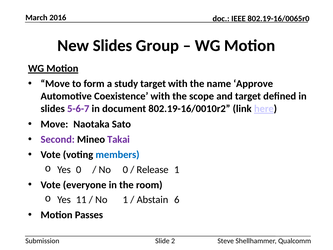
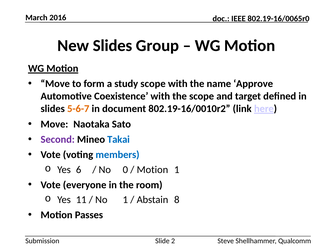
study target: target -> scope
5-6-7 colour: purple -> orange
Takai colour: purple -> blue
Yes 0: 0 -> 6
Release at (153, 169): Release -> Motion
6: 6 -> 8
